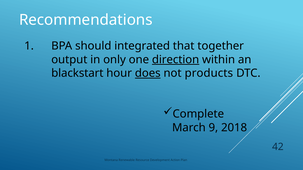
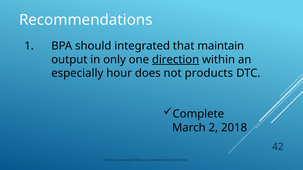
together: together -> maintain
blackstart: blackstart -> especially
does underline: present -> none
9: 9 -> 2
